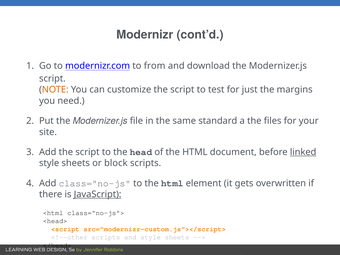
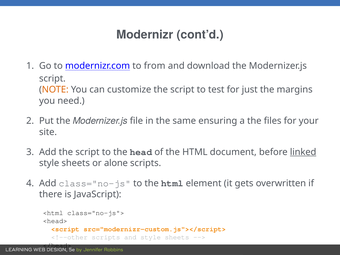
standard: standard -> ensuring
block: block -> alone
JavaScript underline: present -> none
